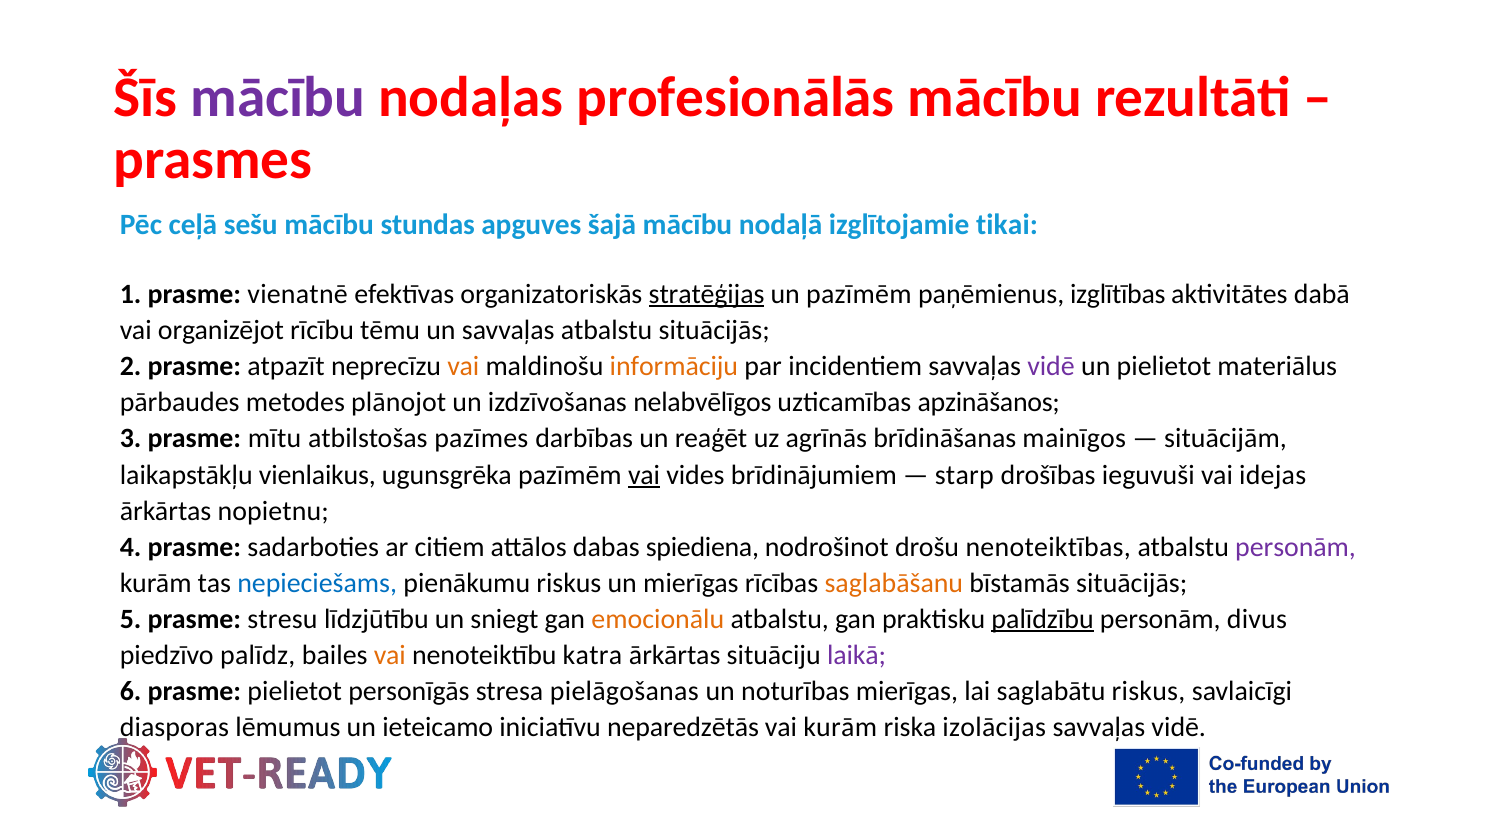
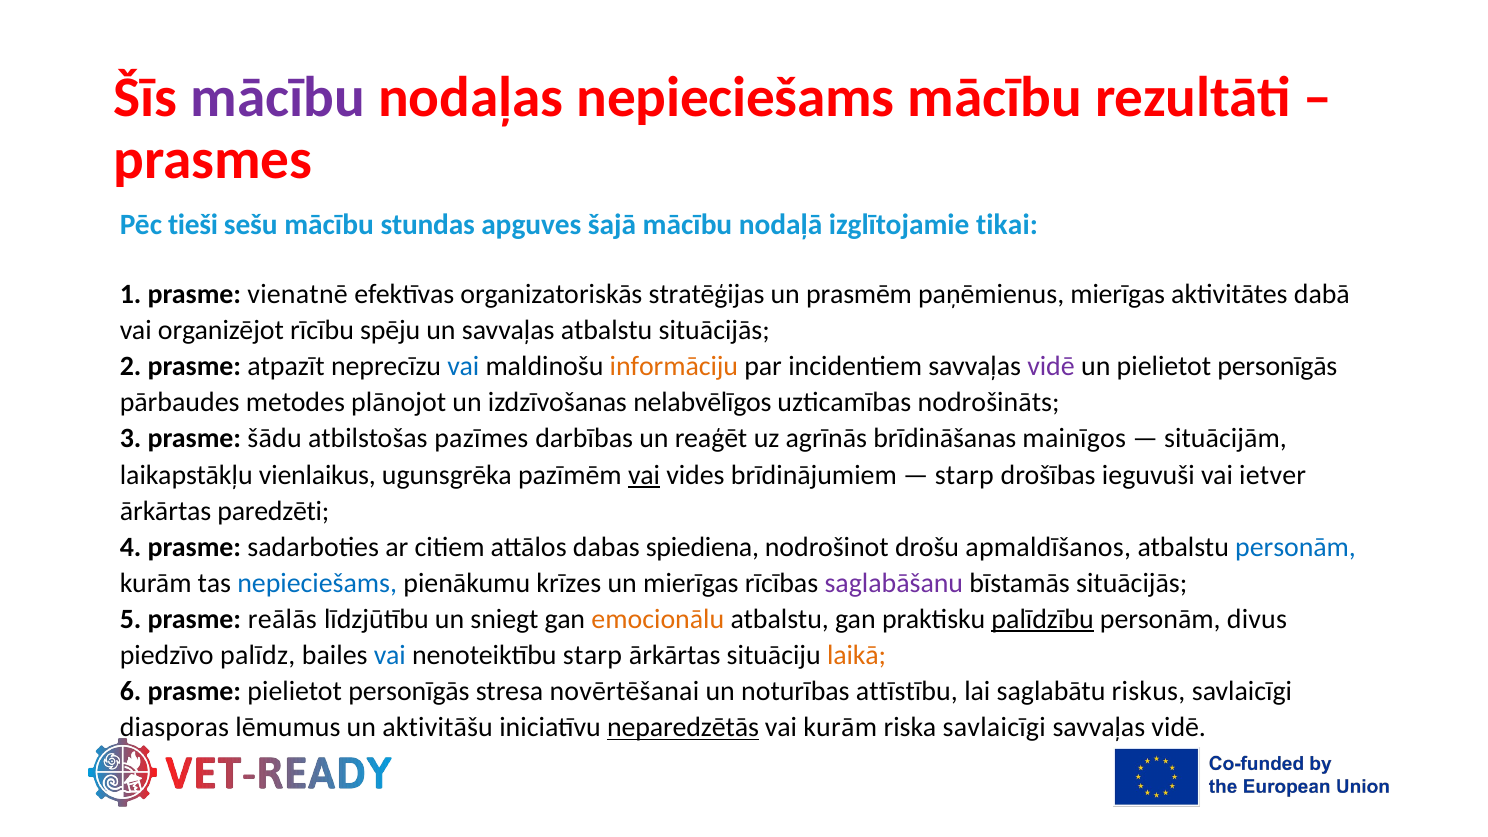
nodaļas profesionālās: profesionālās -> nepieciešams
ceļā: ceļā -> tieši
stratēģijas underline: present -> none
un pazīmēm: pazīmēm -> prasmēm
paņēmienus izglītības: izglītības -> mierīgas
tēmu: tēmu -> spēju
vai at (463, 366) colour: orange -> blue
un pielietot materiālus: materiālus -> personīgās
apzināšanos: apzināšanos -> nodrošināts
mītu: mītu -> šādu
idejas: idejas -> ietver
nopietnu: nopietnu -> paredzēti
nenoteiktības: nenoteiktības -> apmaldīšanos
personām at (1296, 547) colour: purple -> blue
pienākumu riskus: riskus -> krīzes
saglabāšanu colour: orange -> purple
stresu: stresu -> reālās
vai at (390, 655) colour: orange -> blue
nenoteiktību katra: katra -> starp
laikā colour: purple -> orange
pielāgošanas: pielāgošanas -> novērtēšanai
noturības mierīgas: mierīgas -> attīstību
ieteicamo: ieteicamo -> aktivitāšu
neparedzētās underline: none -> present
riska izolācijas: izolācijas -> savlaicīgi
